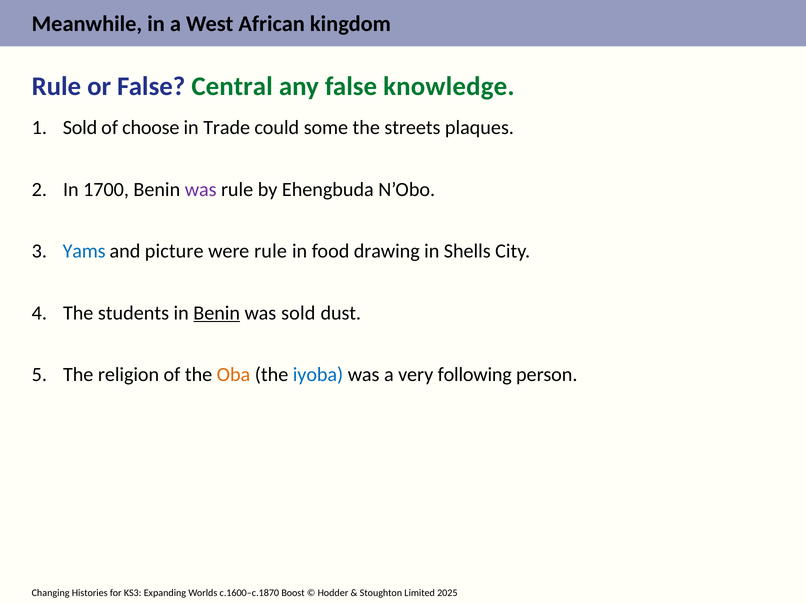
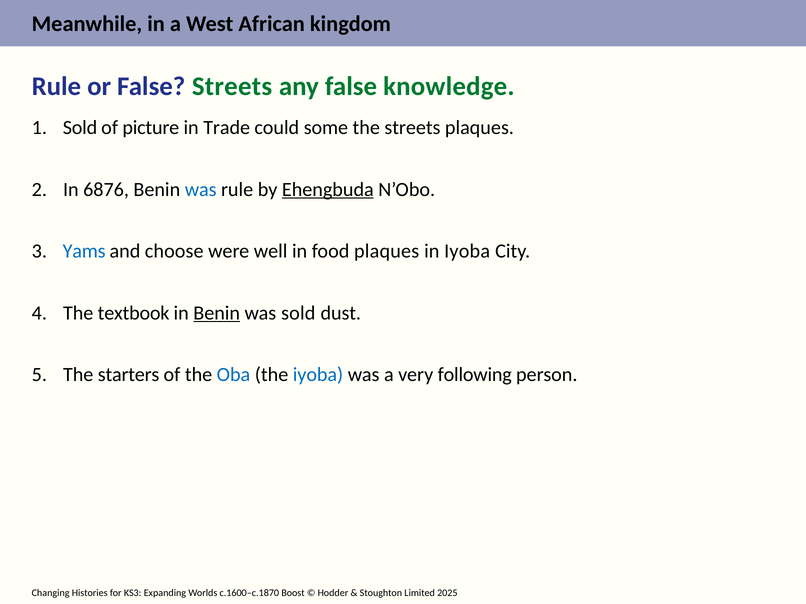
False Central: Central -> Streets
choose: choose -> picture
1700: 1700 -> 6876
was at (201, 190) colour: purple -> blue
Ehengbuda underline: none -> present
picture: picture -> choose
were rule: rule -> well
food drawing: drawing -> plaques
in Shells: Shells -> Iyoba
students: students -> textbook
religion: religion -> starters
Oba colour: orange -> blue
